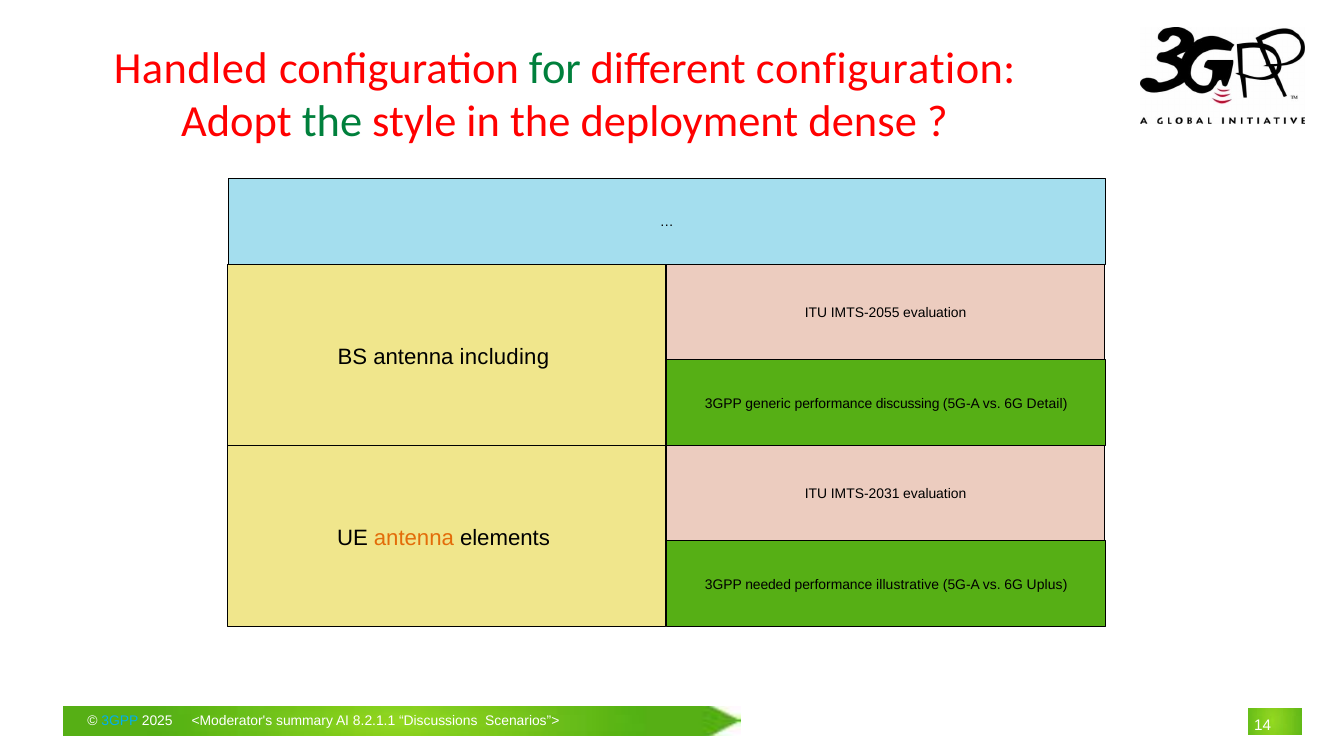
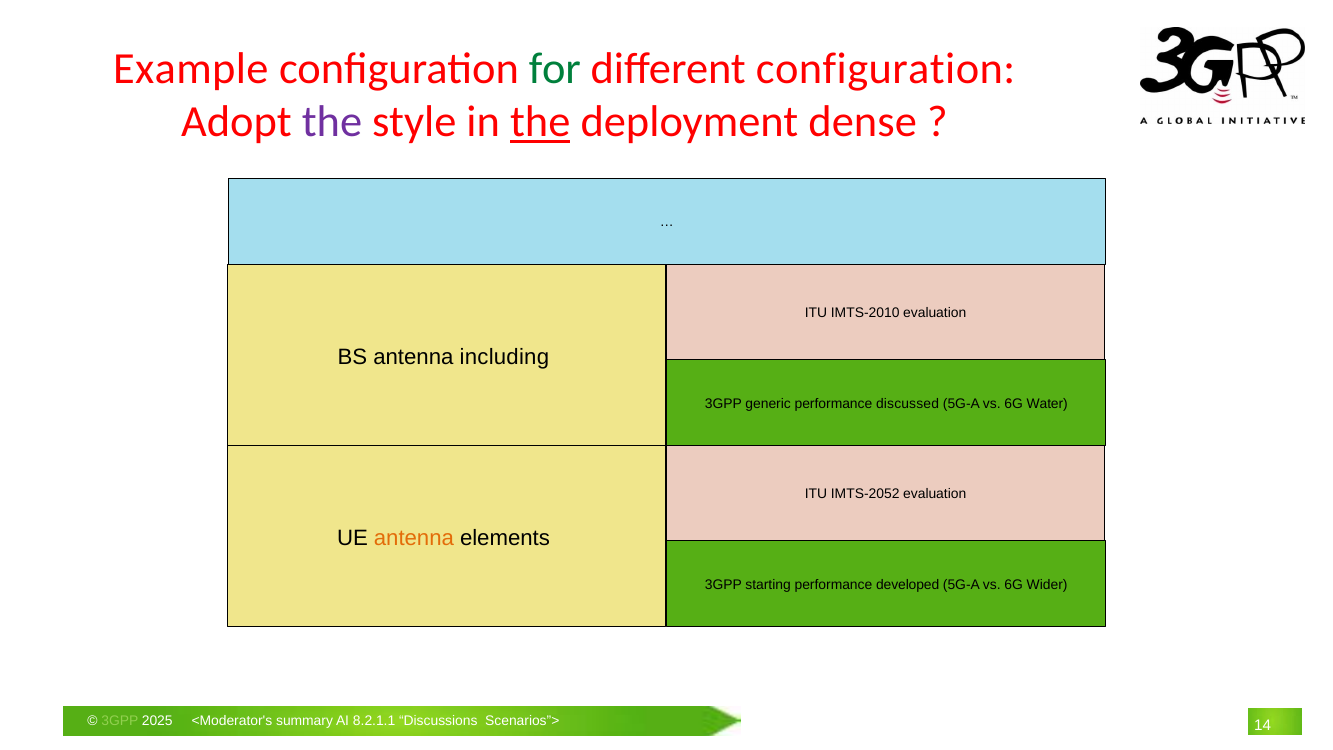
Handled: Handled -> Example
the at (332, 122) colour: green -> purple
the at (540, 122) underline: none -> present
IMTS-2055: IMTS-2055 -> IMTS-2010
discussing: discussing -> discussed
Detail: Detail -> Water
IMTS-2031: IMTS-2031 -> IMTS-2052
needed: needed -> starting
illustrative: illustrative -> developed
Uplus: Uplus -> Wider
3GPP at (120, 720) colour: light blue -> light green
